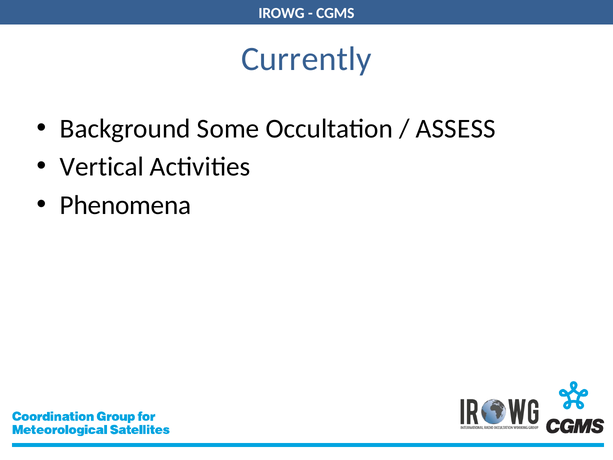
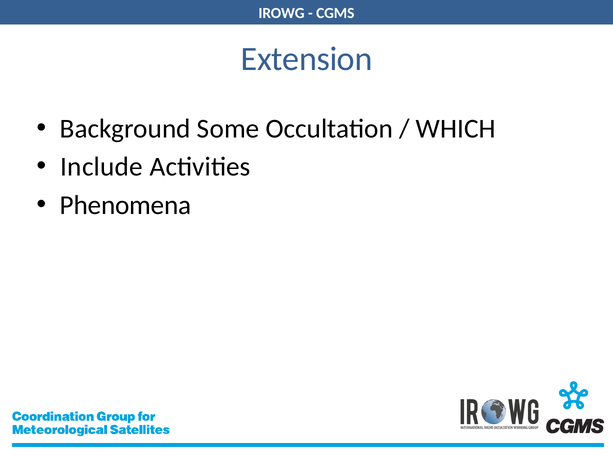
Currently: Currently -> Extension
ASSESS: ASSESS -> WHICH
Vertical: Vertical -> Include
